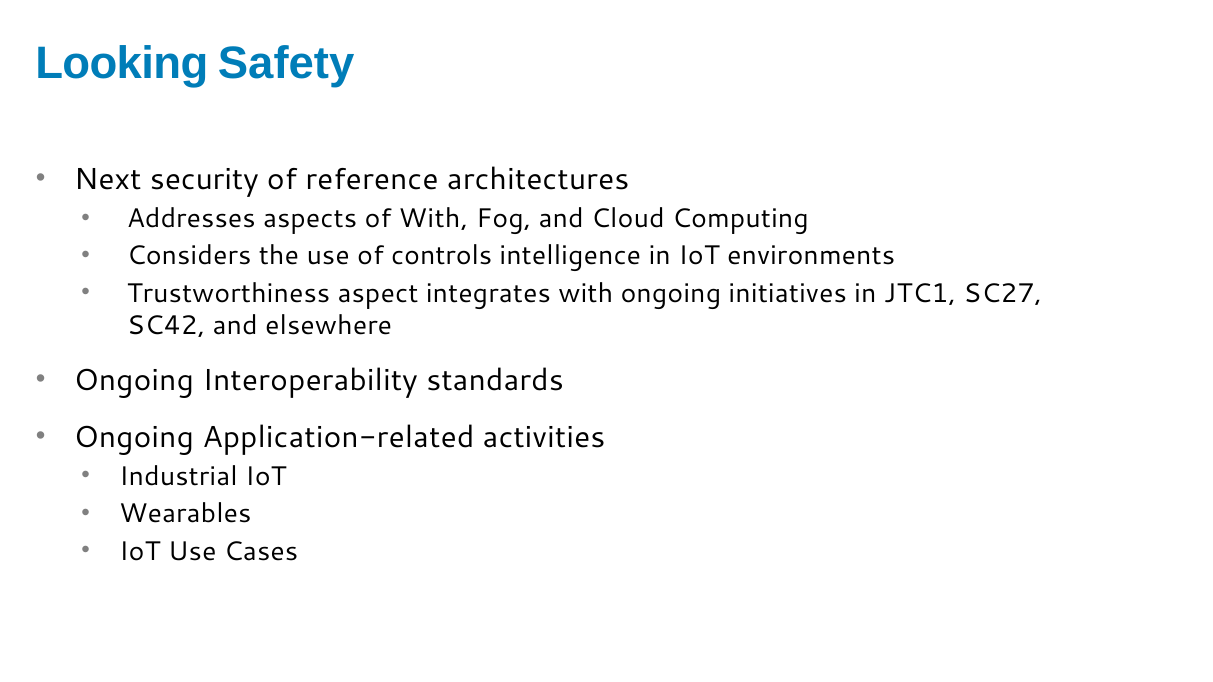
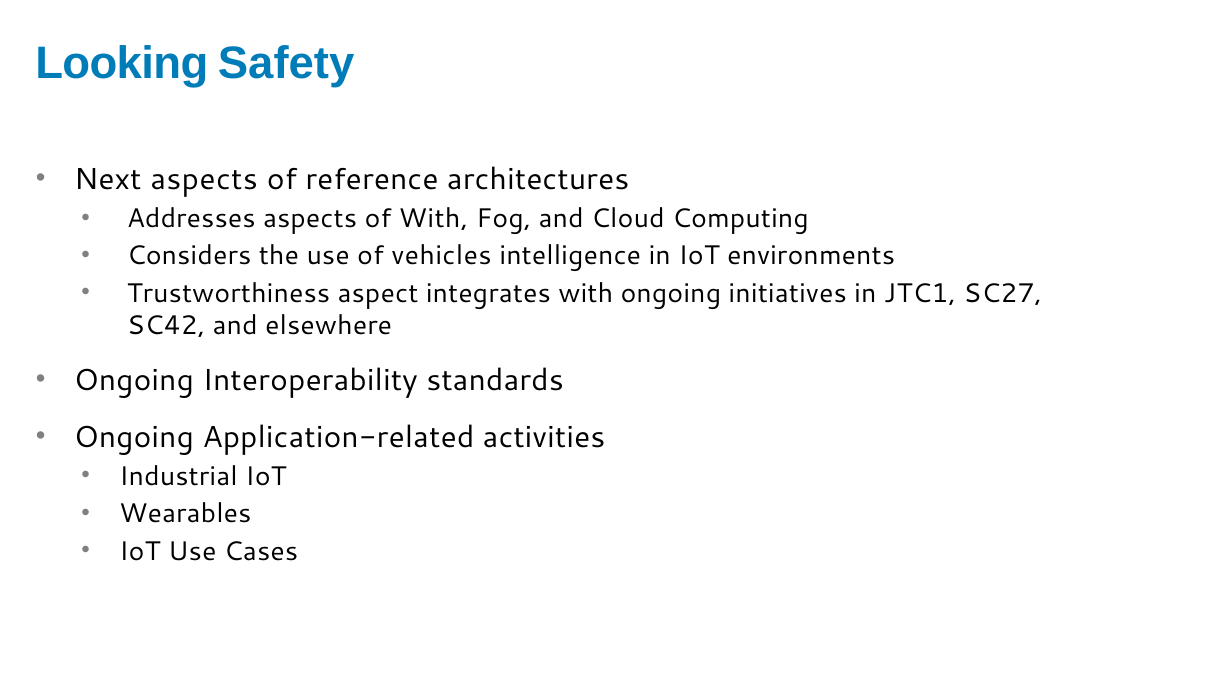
Next security: security -> aspects
controls: controls -> vehicles
